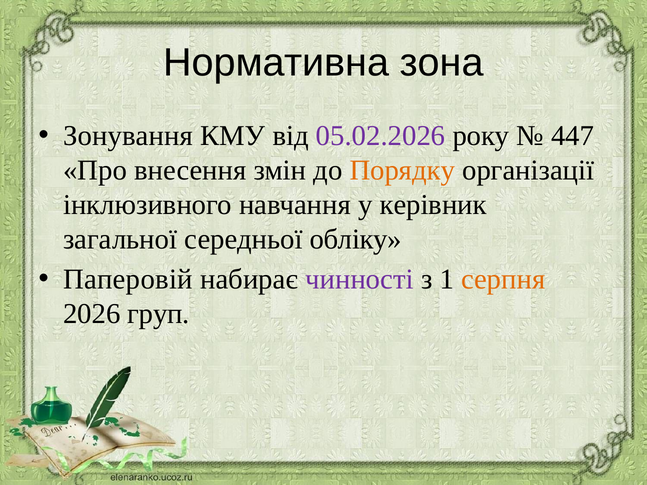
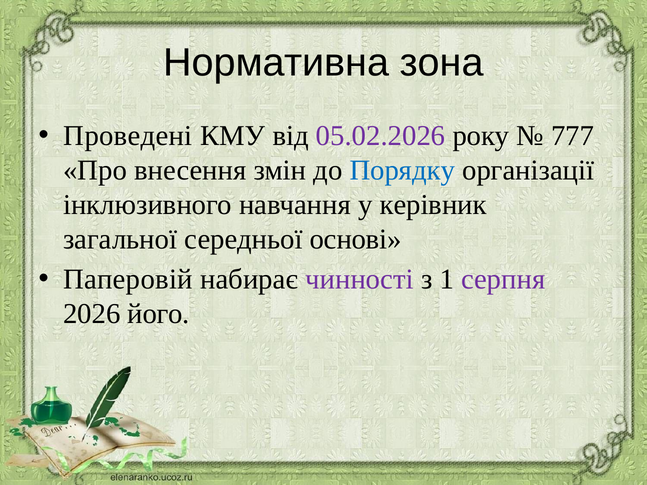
Зонування: Зонування -> Проведені
447: 447 -> 777
Порядку colour: orange -> blue
обліку: обліку -> основі
серпня colour: orange -> purple
груп: груп -> його
